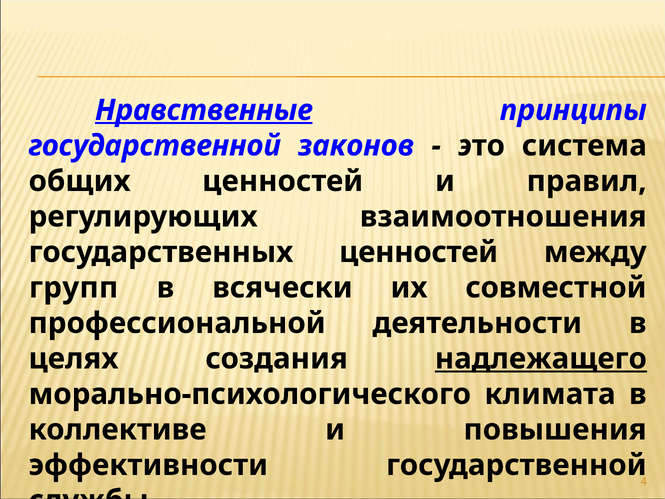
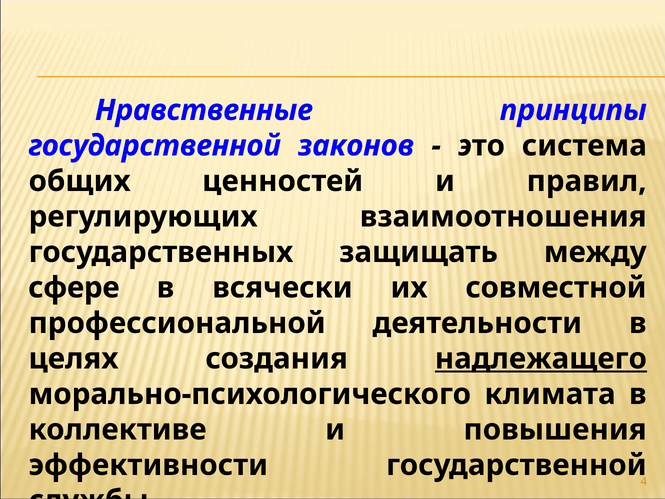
Нравственные underline: present -> none
государственных ценностей: ценностей -> защищать
групп: групп -> сфере
